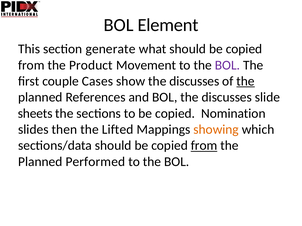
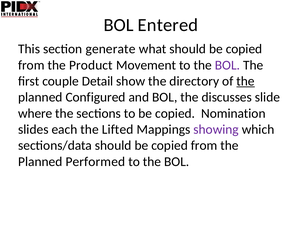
Element: Element -> Entered
Cases: Cases -> Detail
show the discusses: discusses -> directory
References: References -> Configured
sheets: sheets -> where
then: then -> each
showing colour: orange -> purple
from at (204, 146) underline: present -> none
